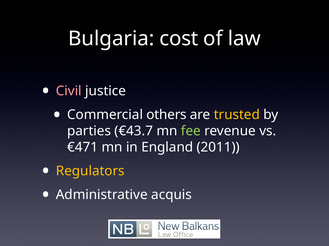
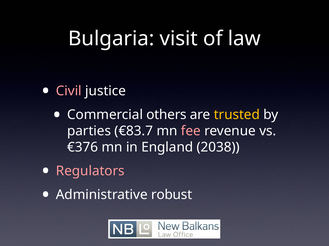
cost: cost -> visit
€43.7: €43.7 -> €83.7
fee colour: light green -> pink
€471: €471 -> €376
2011: 2011 -> 2038
Regulators colour: yellow -> pink
acquis: acquis -> robust
